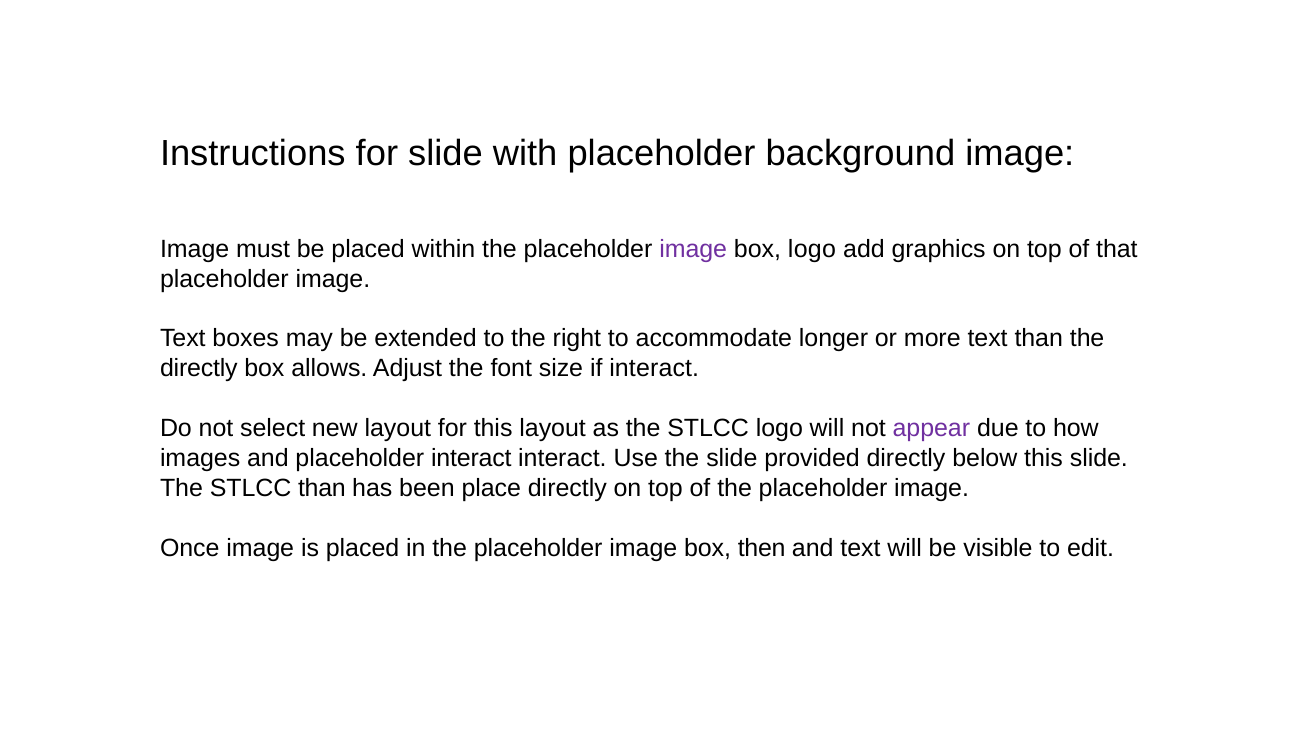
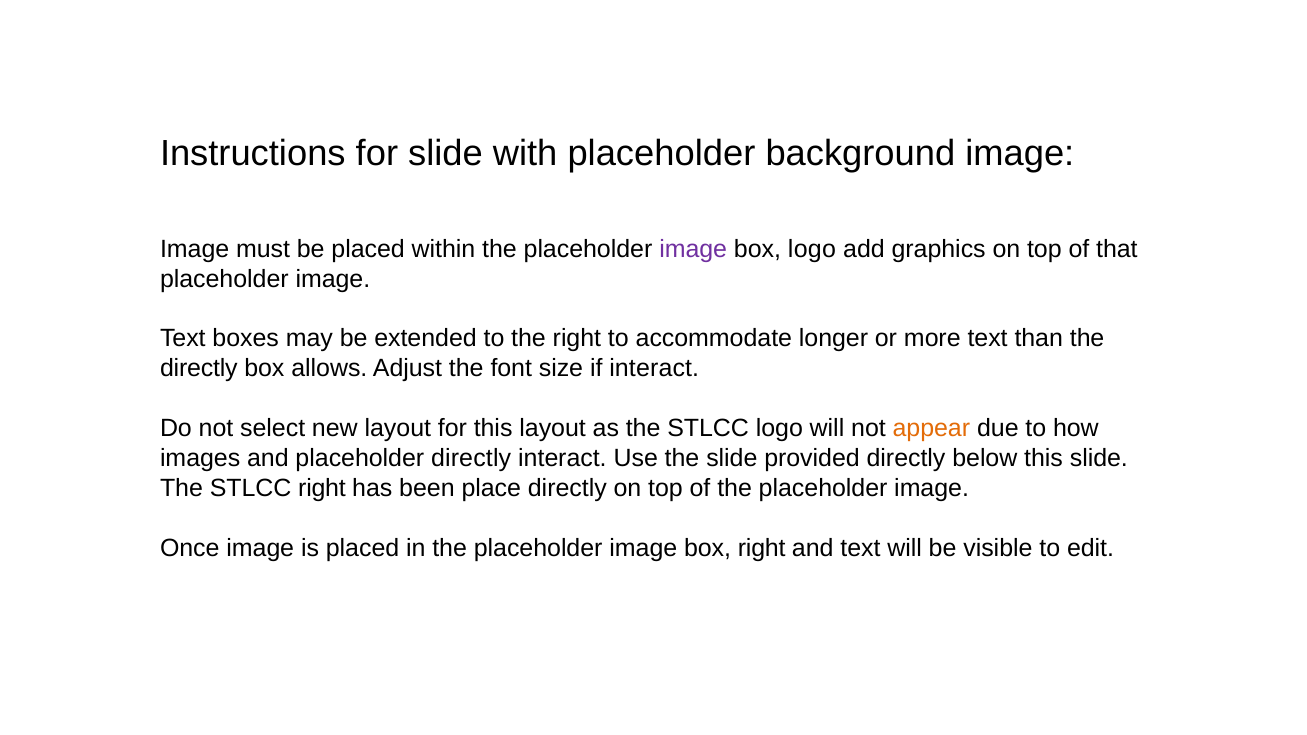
appear colour: purple -> orange
placeholder interact: interact -> directly
STLCC than: than -> right
box then: then -> right
